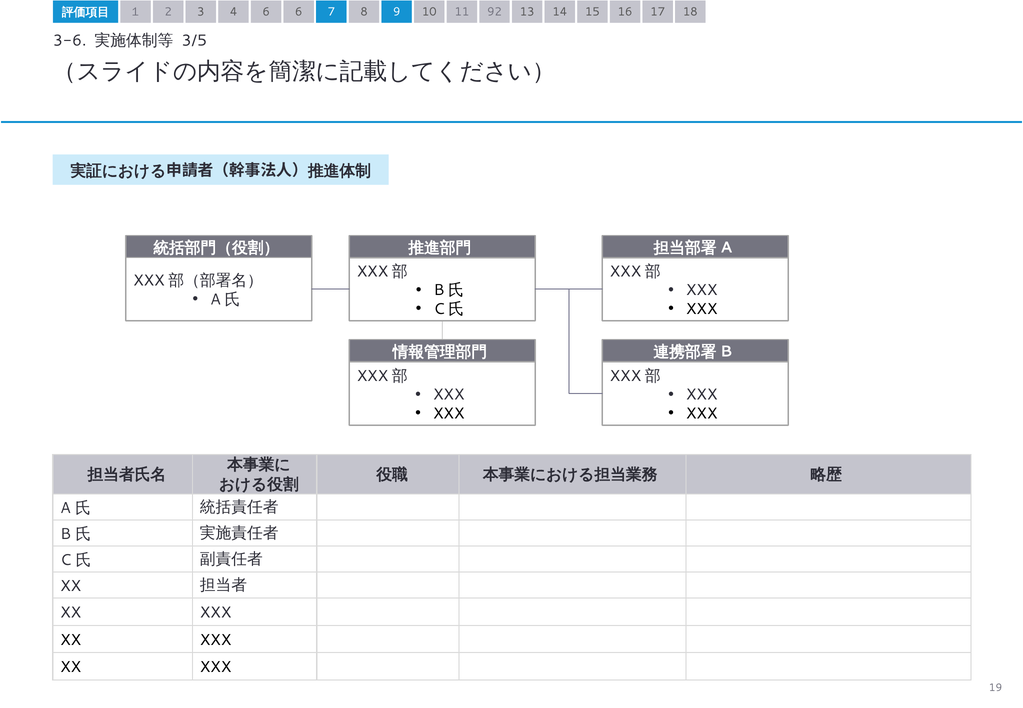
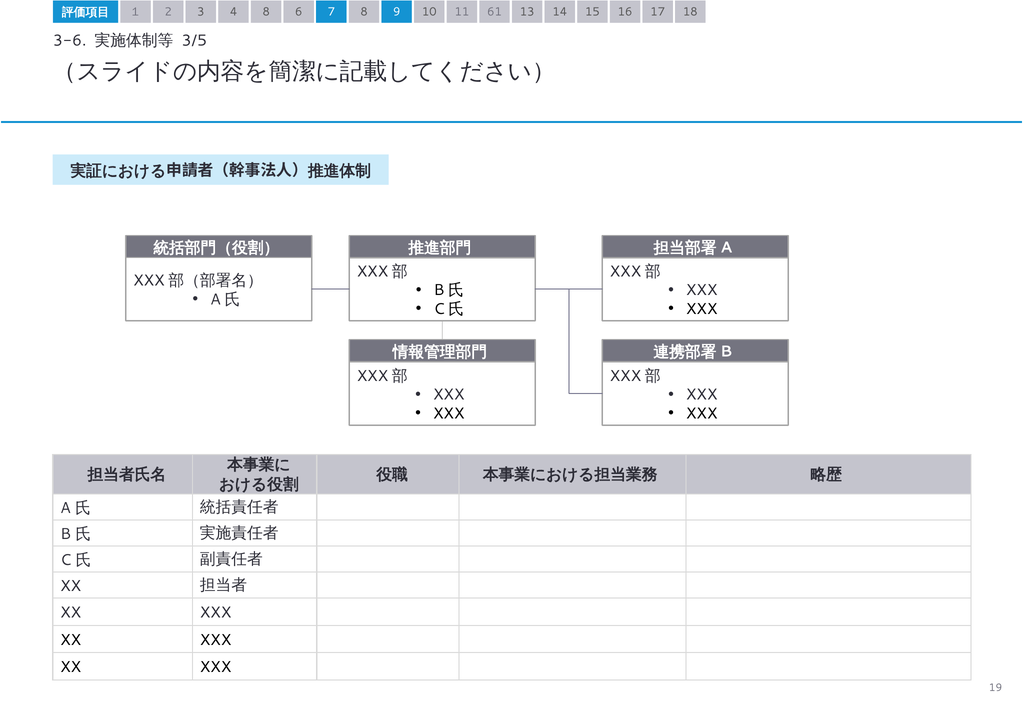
4 6: 6 -> 8
92: 92 -> 61
